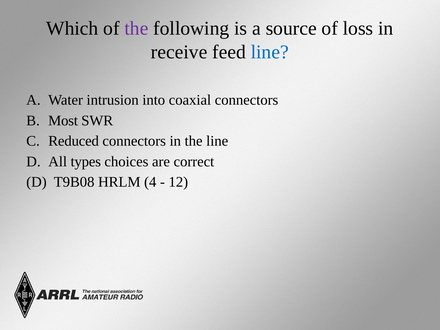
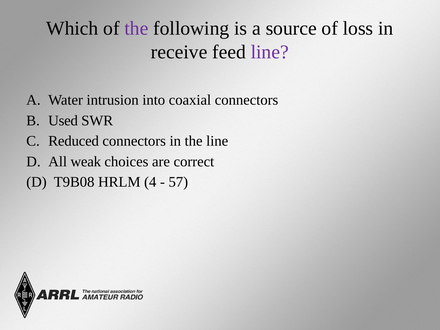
line at (270, 52) colour: blue -> purple
Most: Most -> Used
types: types -> weak
12: 12 -> 57
